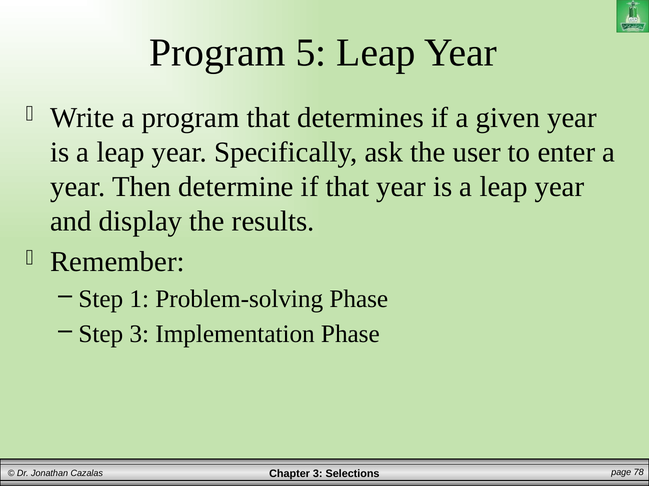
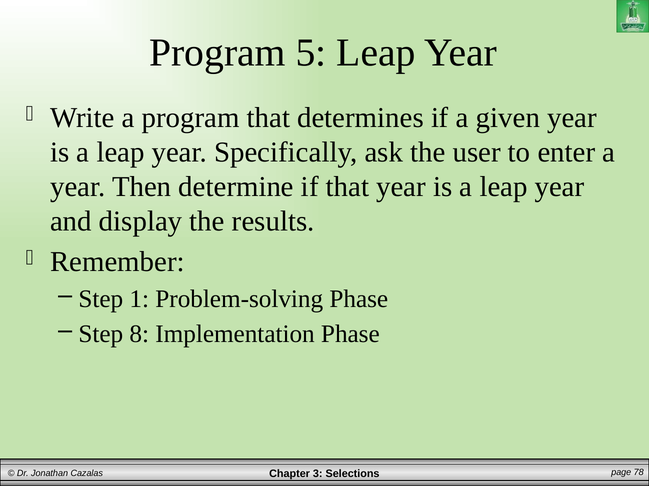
Step 3: 3 -> 8
